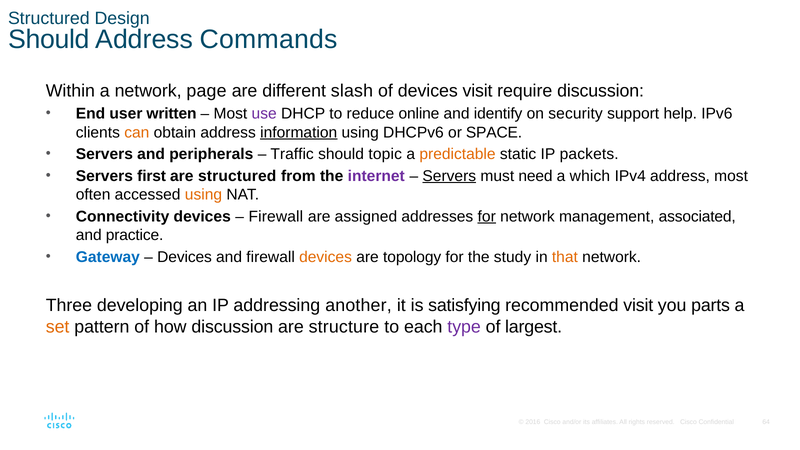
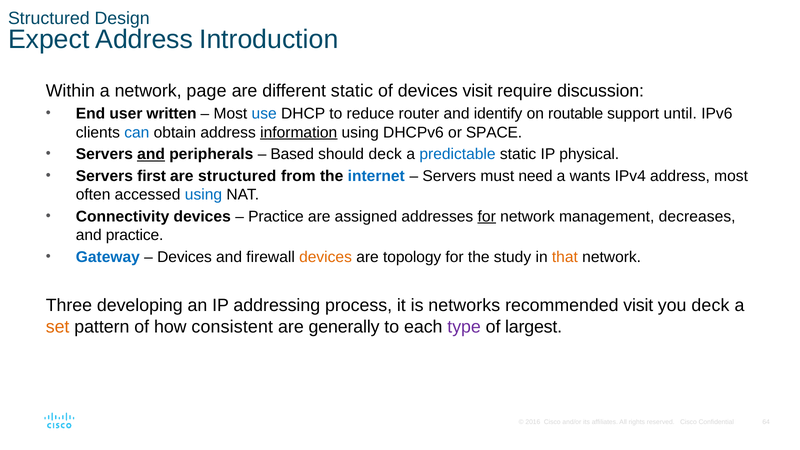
Should at (49, 39): Should -> Expect
Commands: Commands -> Introduction
different slash: slash -> static
use colour: purple -> blue
online: online -> router
security: security -> routable
help: help -> until
can colour: orange -> blue
and at (151, 154) underline: none -> present
Traffic: Traffic -> Based
should topic: topic -> deck
predictable colour: orange -> blue
packets: packets -> physical
internet colour: purple -> blue
Servers at (449, 176) underline: present -> none
which: which -> wants
using at (203, 195) colour: orange -> blue
Firewall at (276, 216): Firewall -> Practice
associated: associated -> decreases
another: another -> process
satisfying: satisfying -> networks
you parts: parts -> deck
how discussion: discussion -> consistent
structure: structure -> generally
